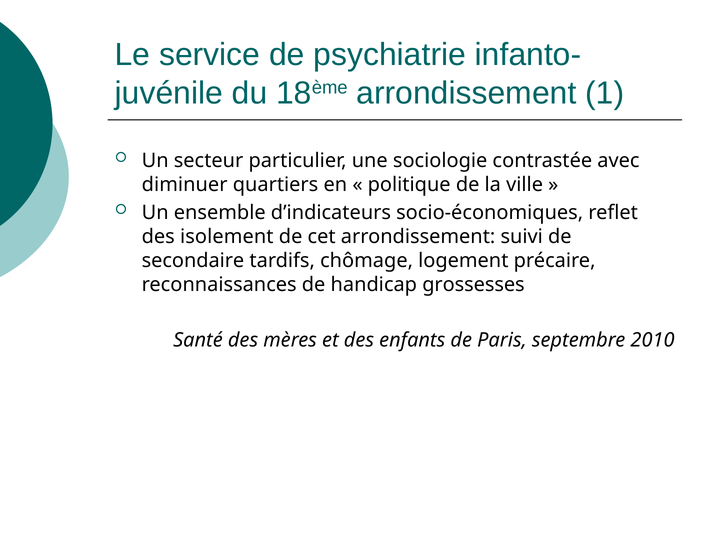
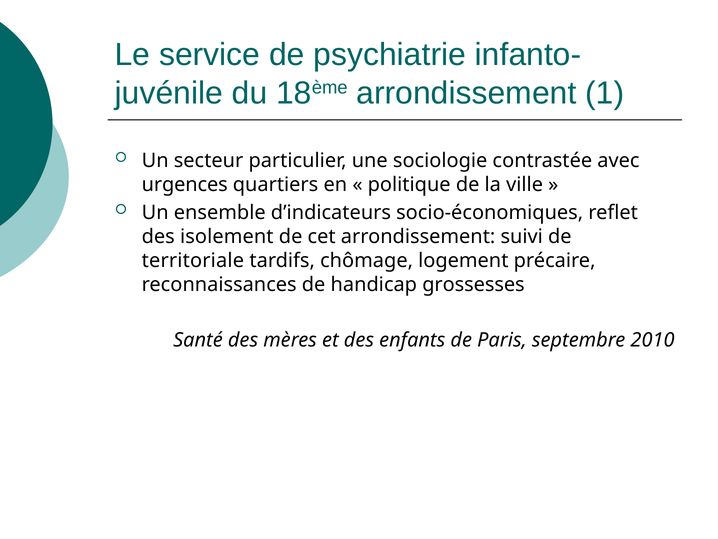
diminuer: diminuer -> urgences
secondaire: secondaire -> territoriale
